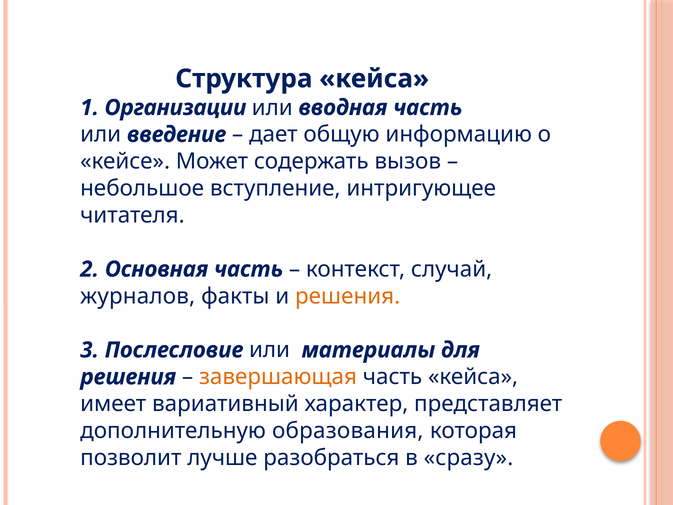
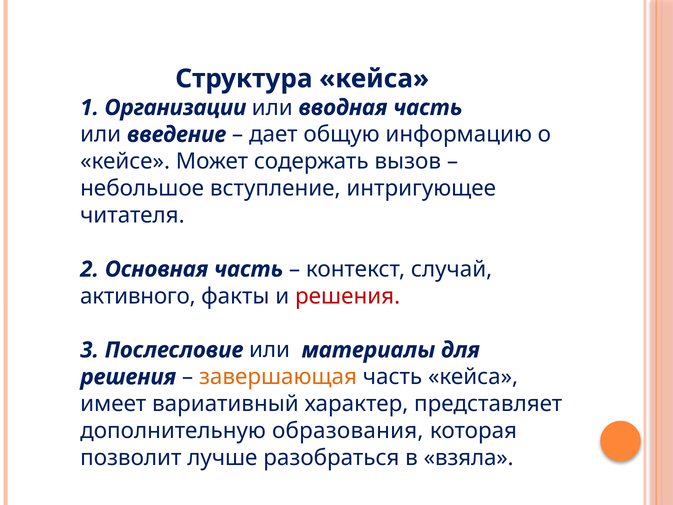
журналов: журналов -> активного
решения at (348, 296) colour: orange -> red
сразу: сразу -> взяла
